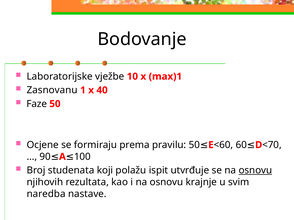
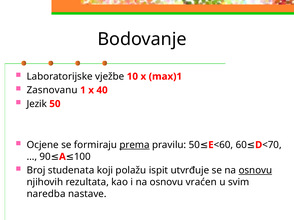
Faze: Faze -> Jezik
prema underline: none -> present
krajnje: krajnje -> vraćen
